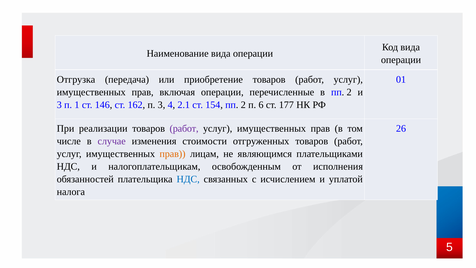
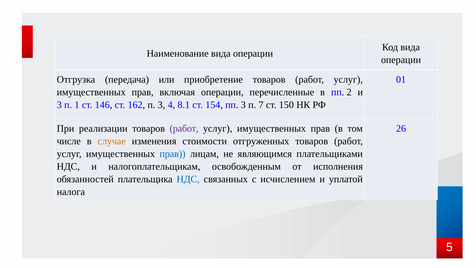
2.1: 2.1 -> 8.1
154 пп 2: 2 -> 3
6: 6 -> 7
177: 177 -> 150
случае colour: purple -> orange
прав at (173, 154) colour: orange -> blue
